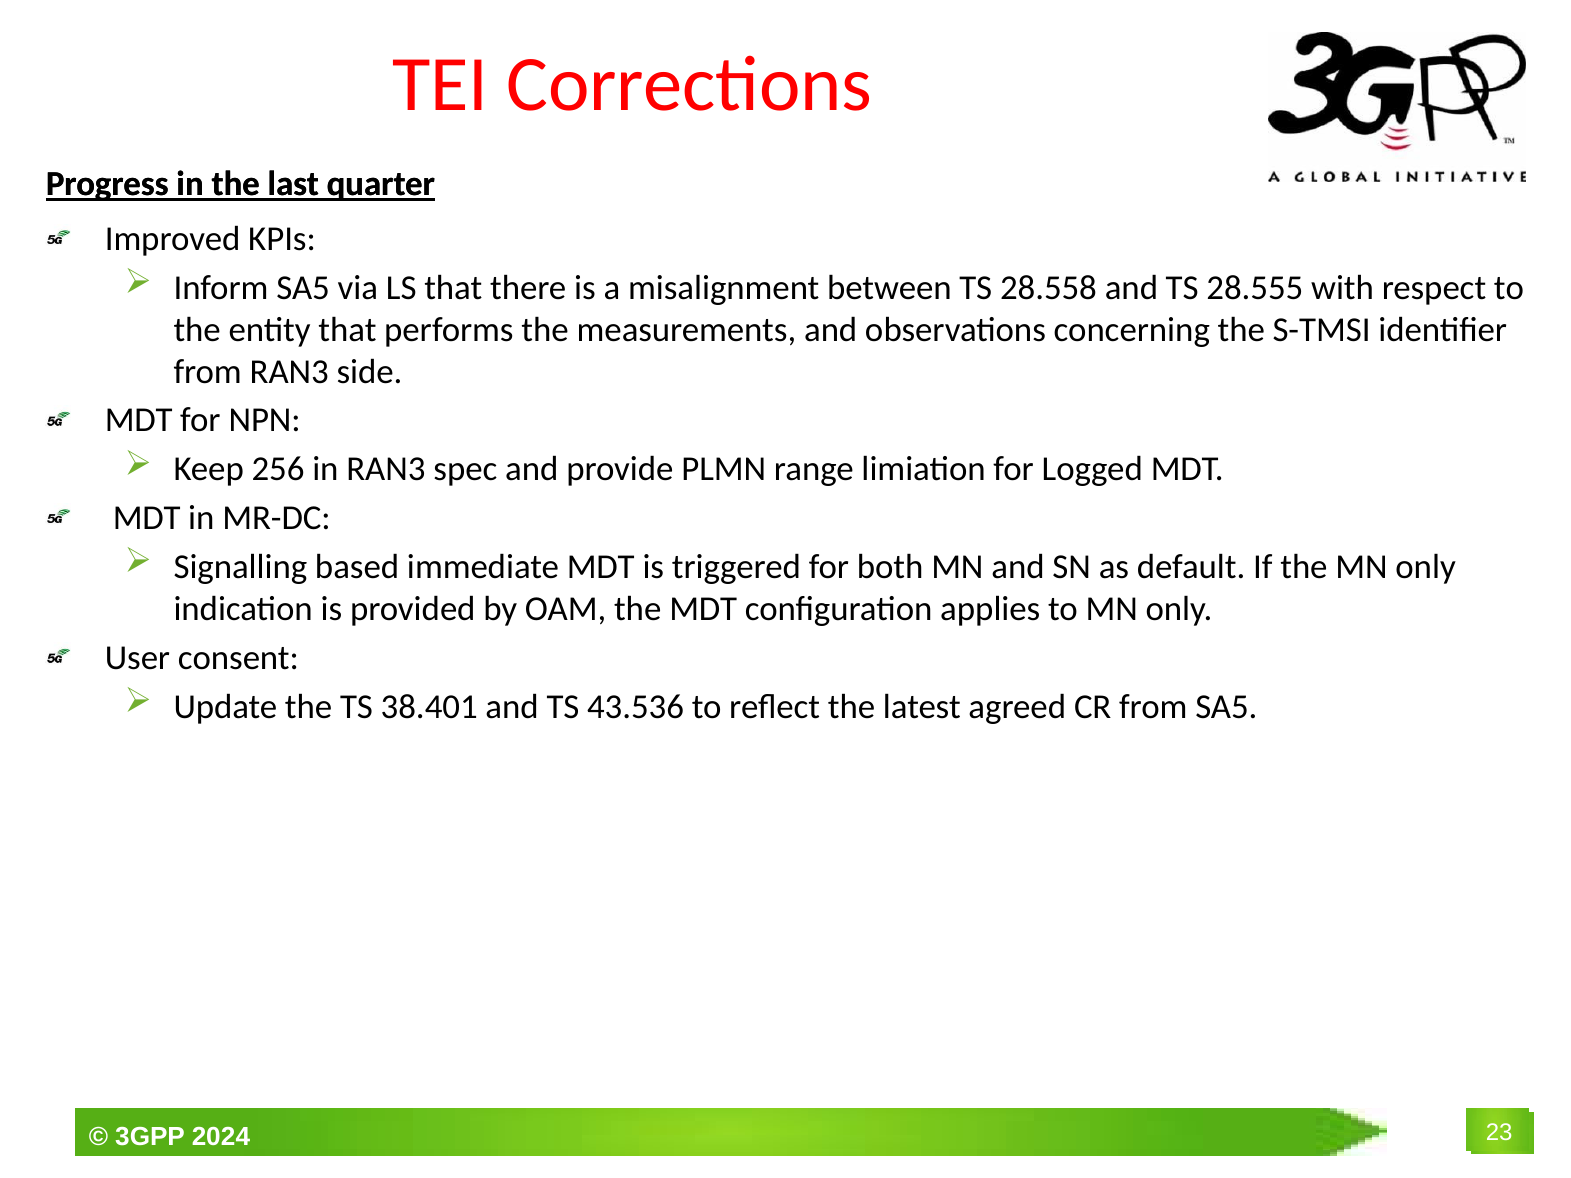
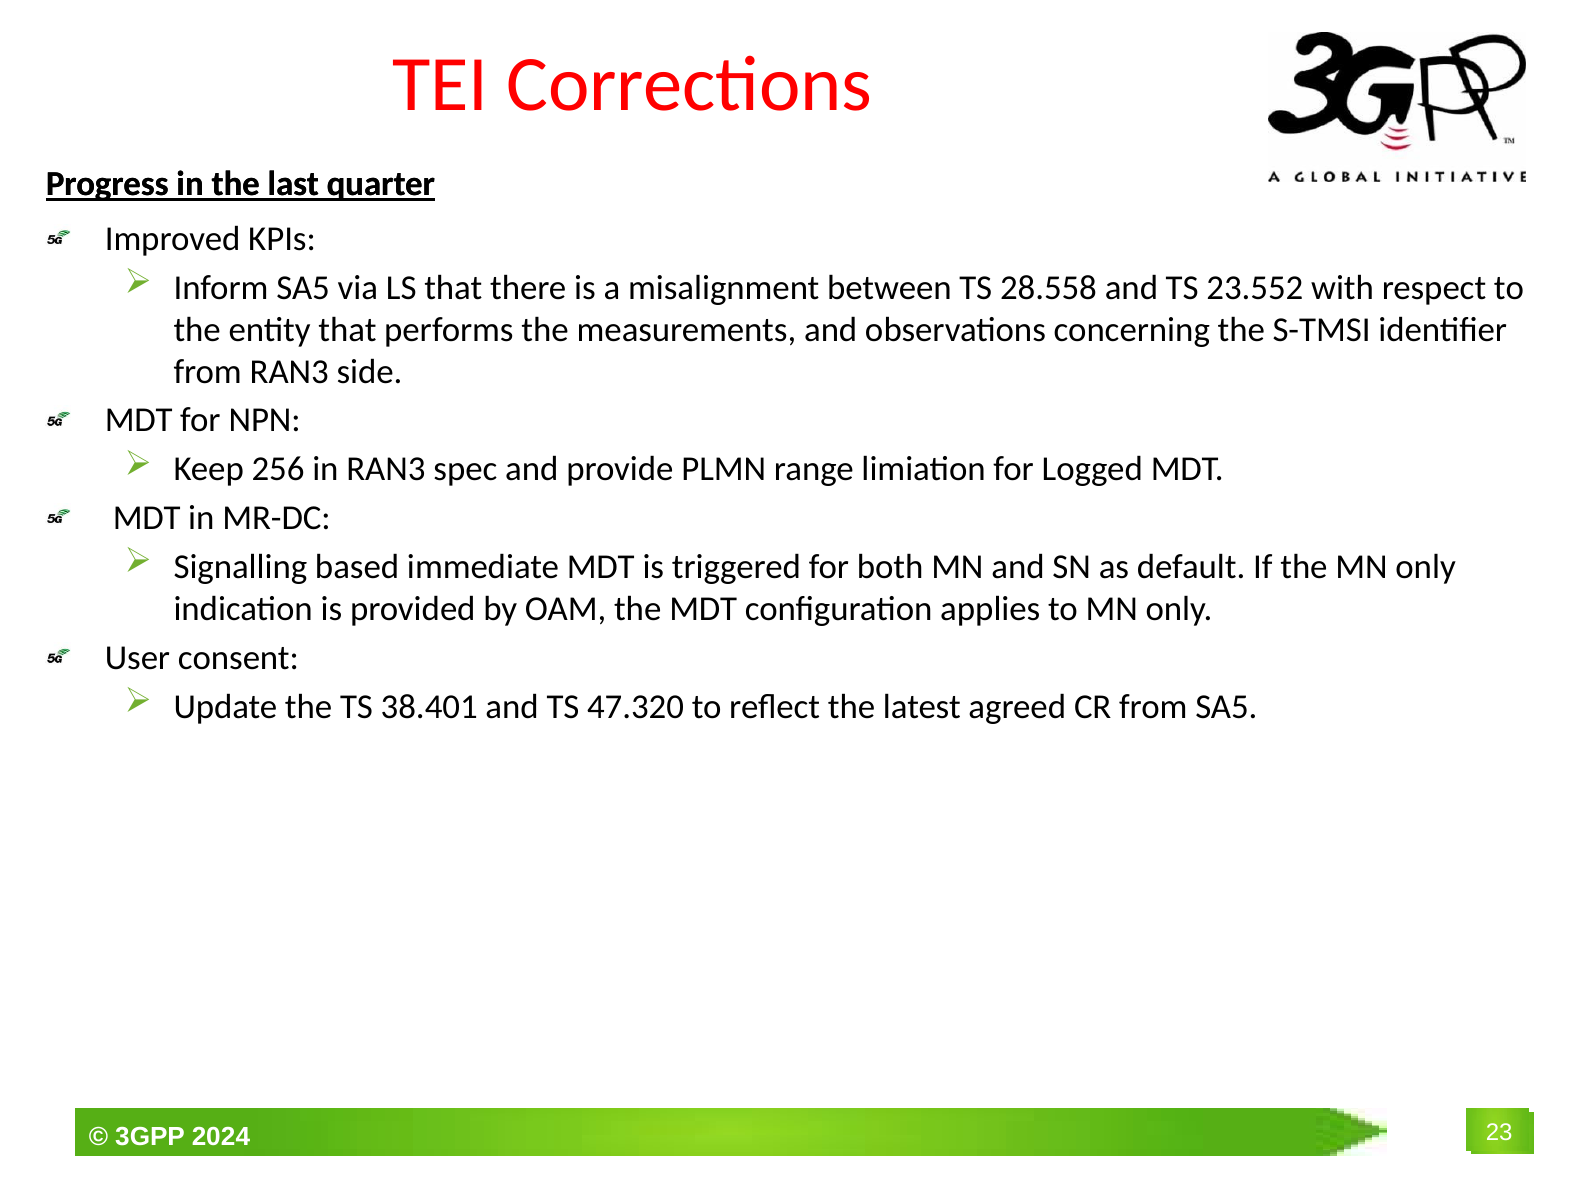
28.555: 28.555 -> 23.552
43.536: 43.536 -> 47.320
